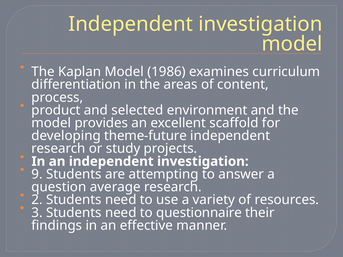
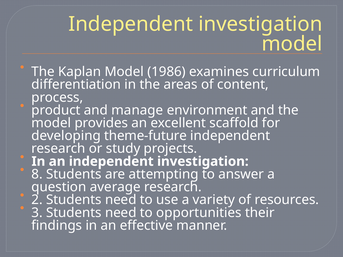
selected: selected -> manage
9: 9 -> 8
questionnaire: questionnaire -> opportunities
